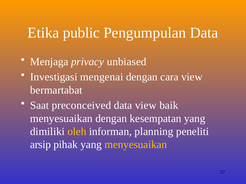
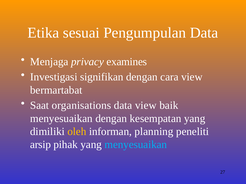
public: public -> sesuai
unbiased: unbiased -> examines
mengenai: mengenai -> signifikan
preconceived: preconceived -> organisations
menyesuaikan at (136, 145) colour: yellow -> light blue
